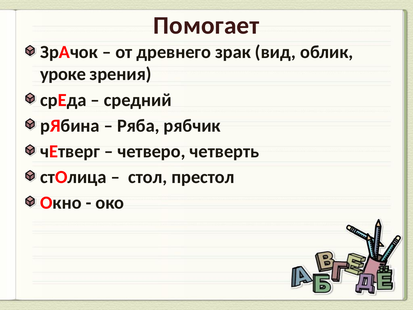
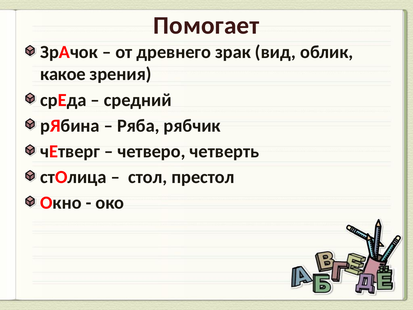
уроке: уроке -> какое
